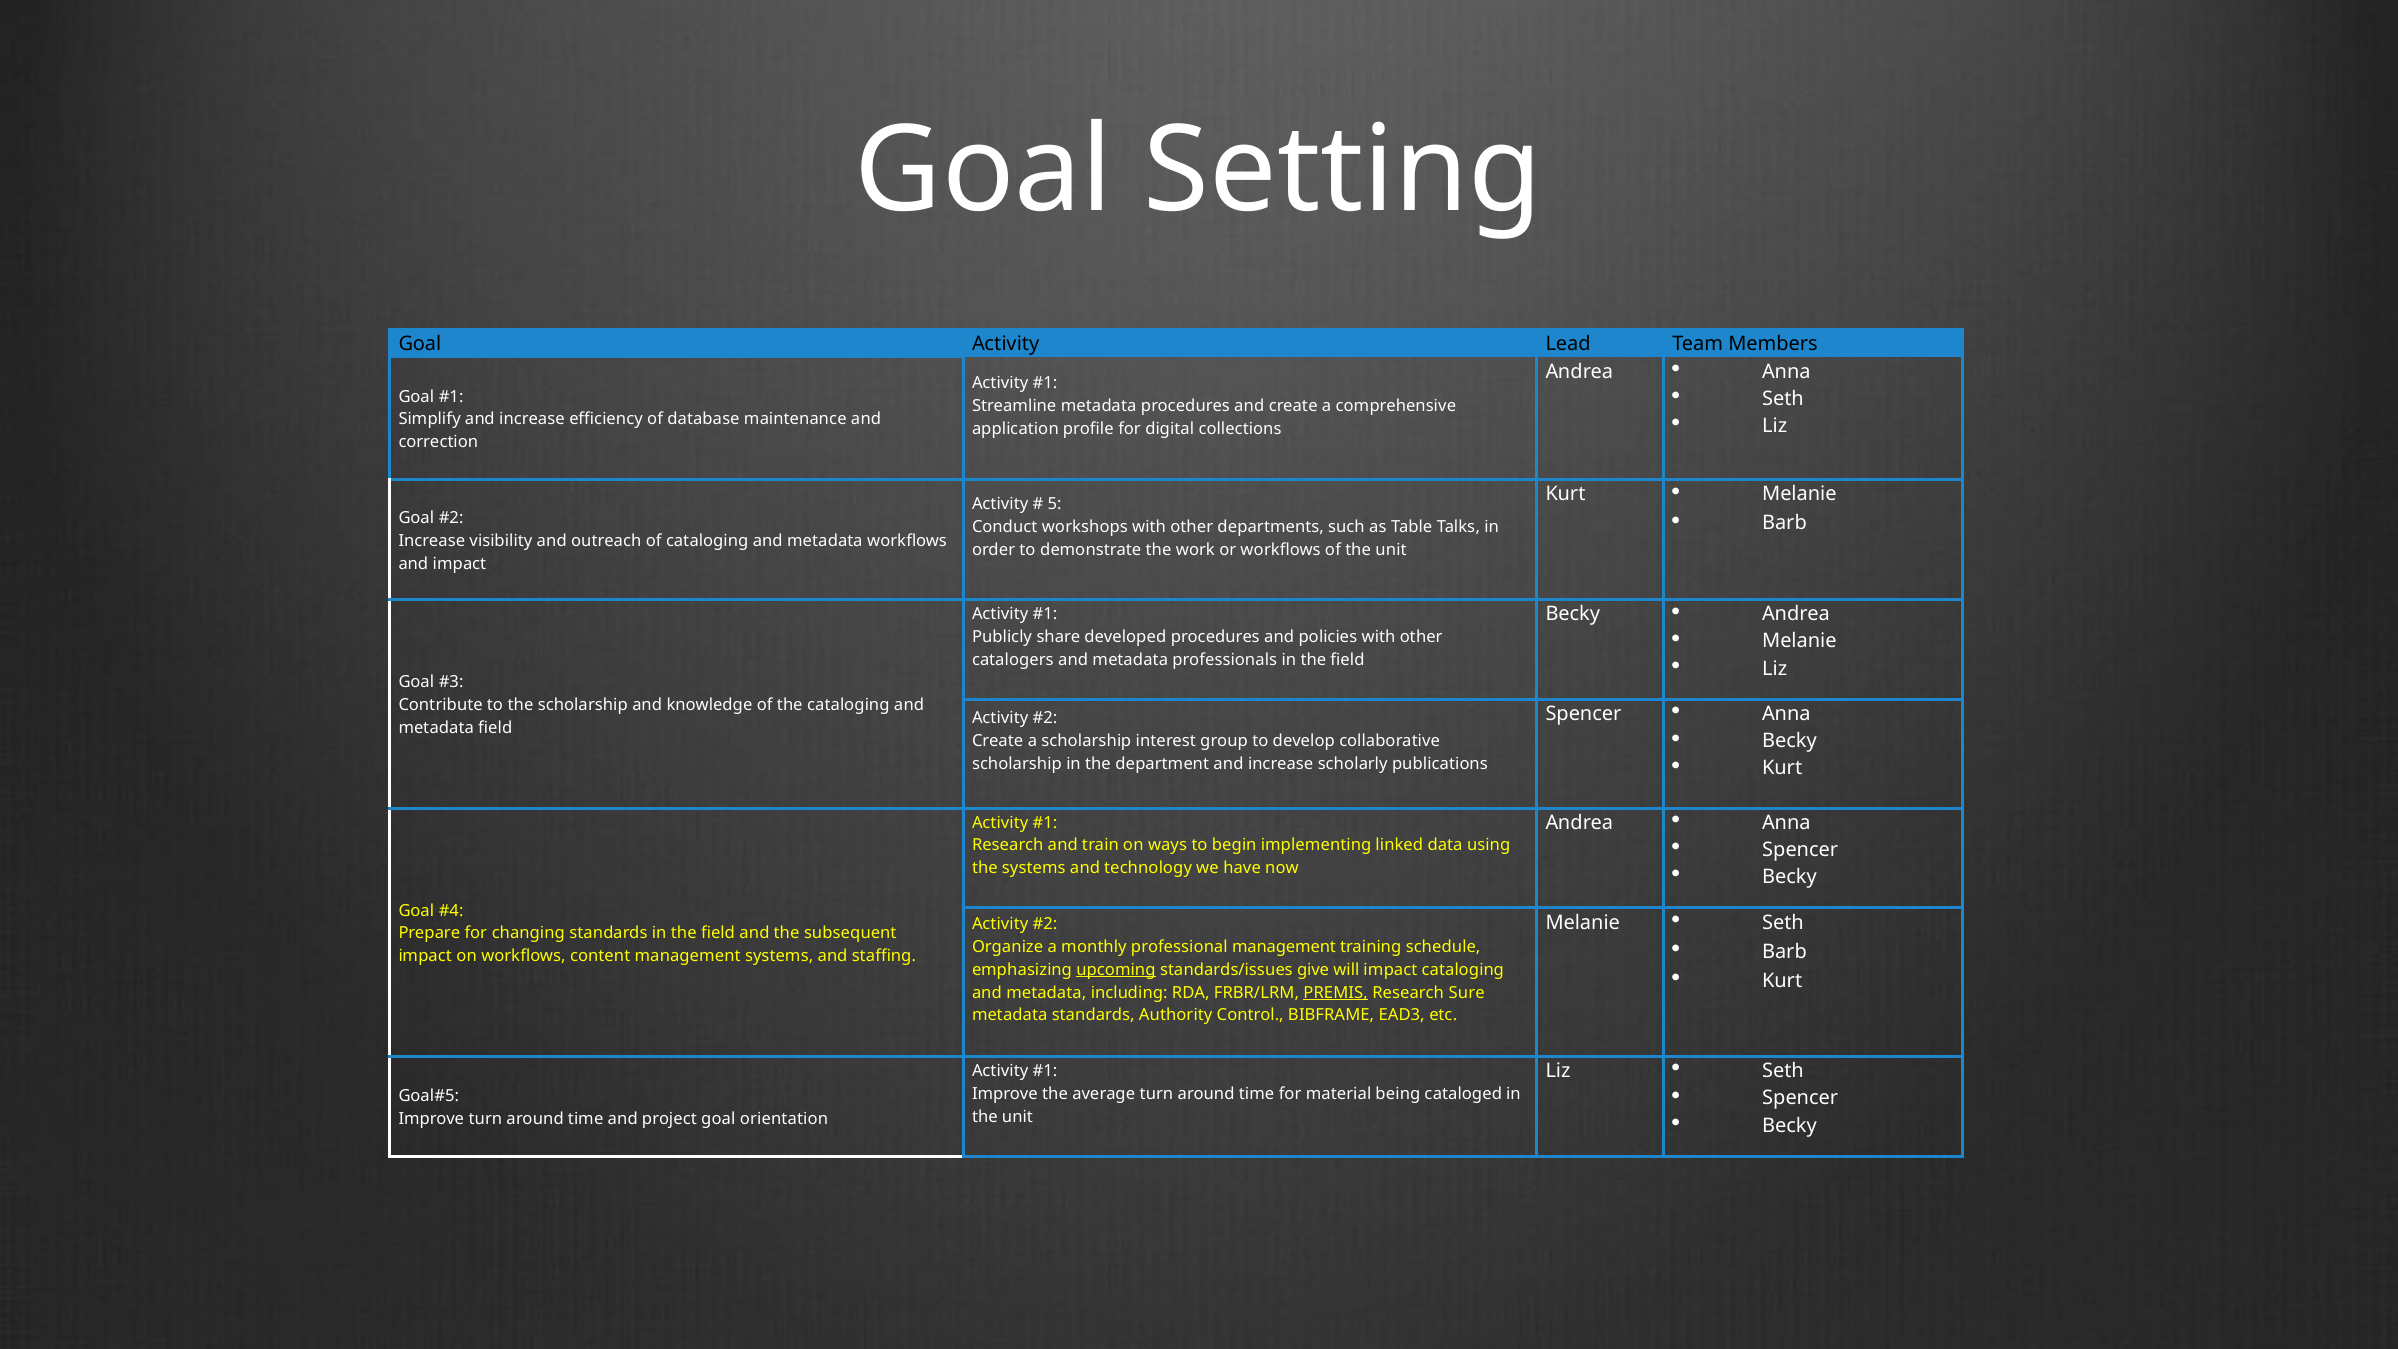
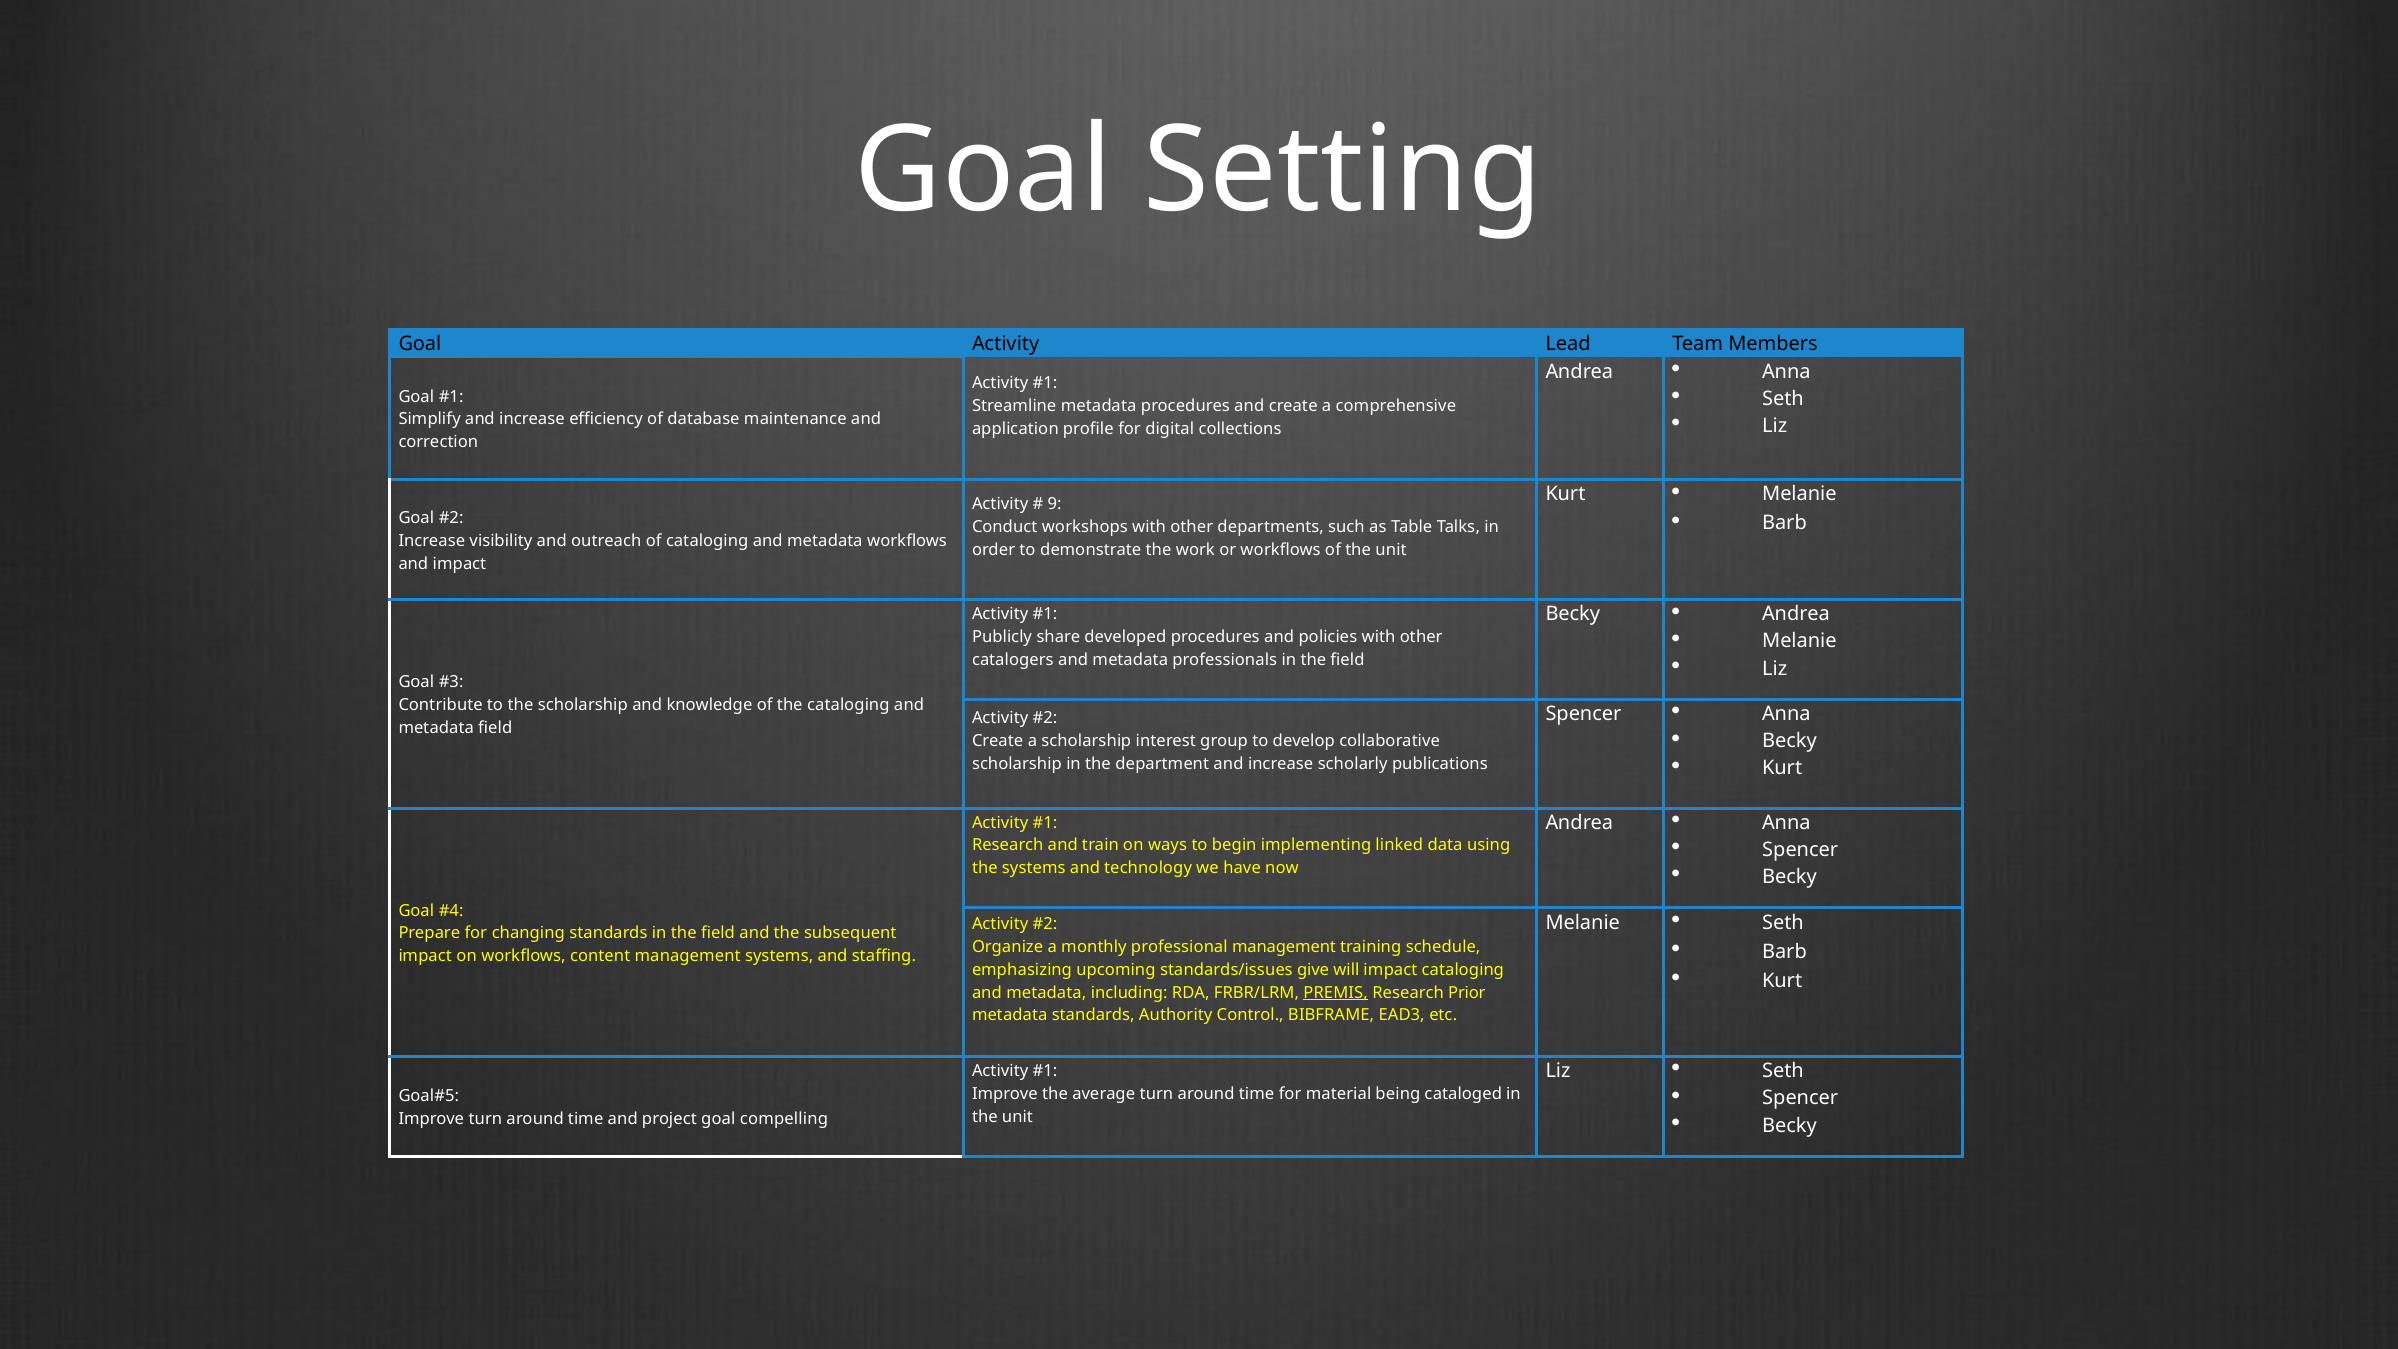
5: 5 -> 9
upcoming underline: present -> none
Sure: Sure -> Prior
orientation: orientation -> compelling
